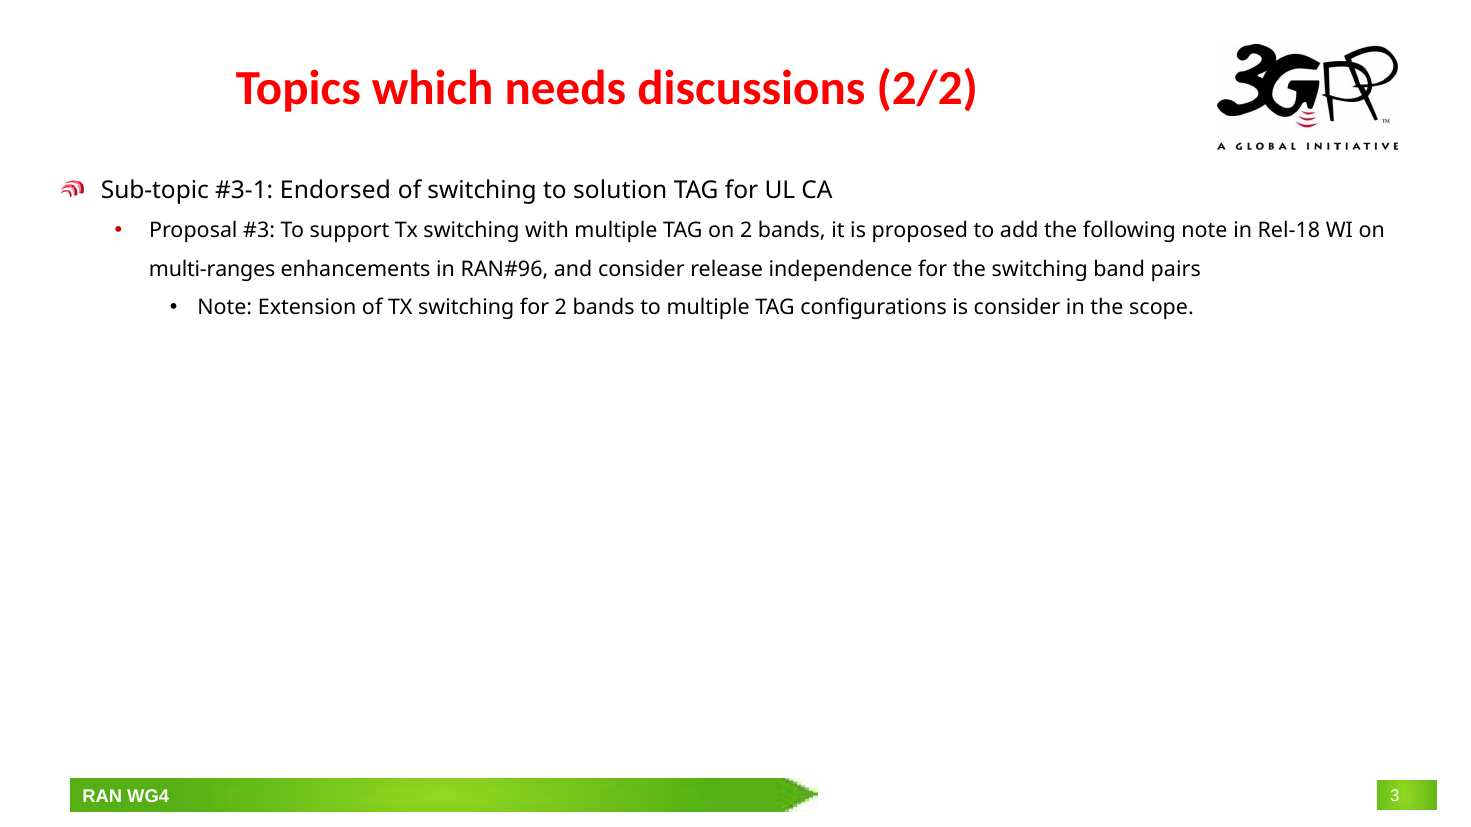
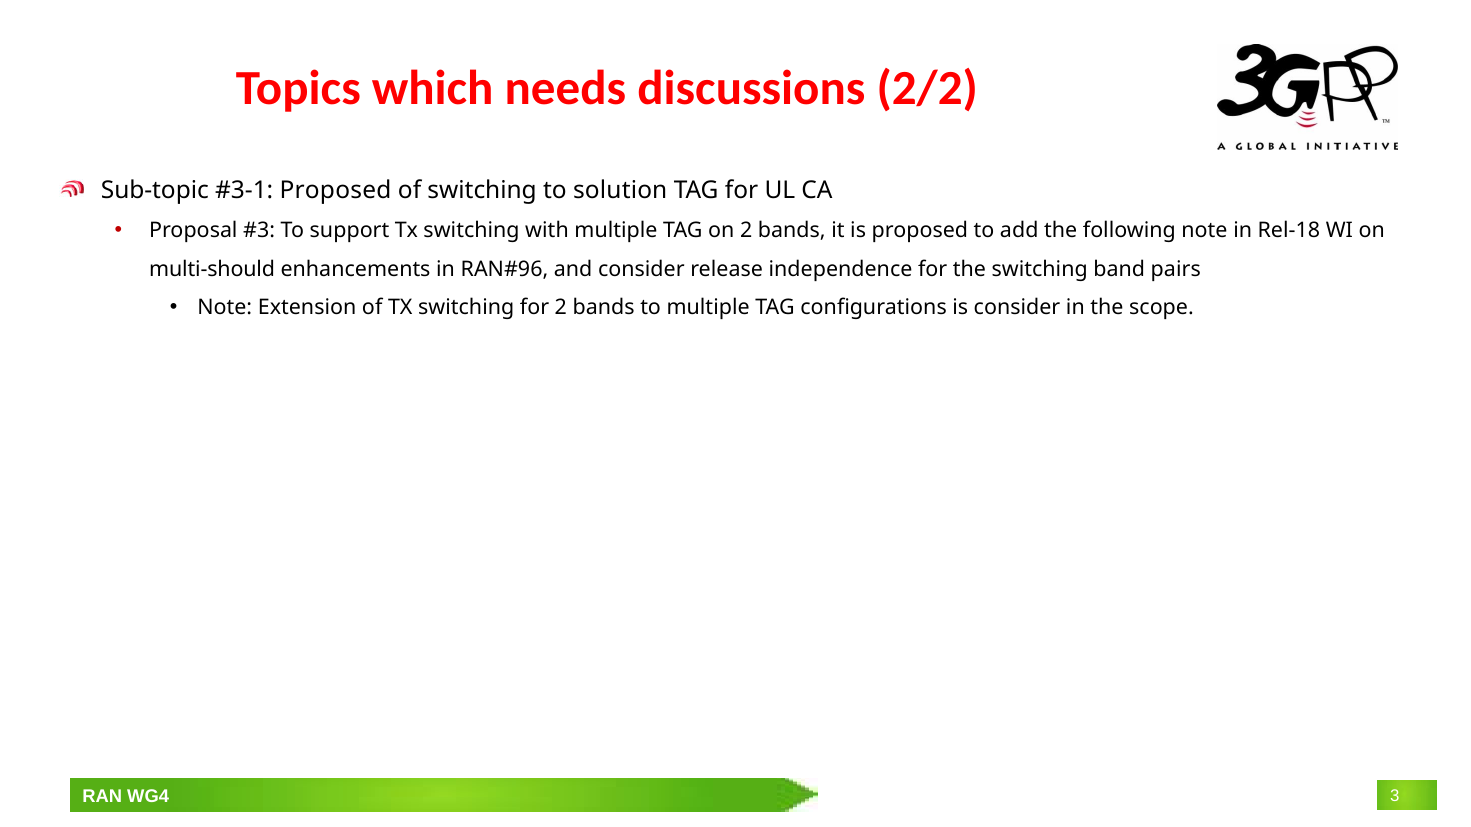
Endorsed at (335, 190): Endorsed -> Proposed
multi-ranges: multi-ranges -> multi-should
